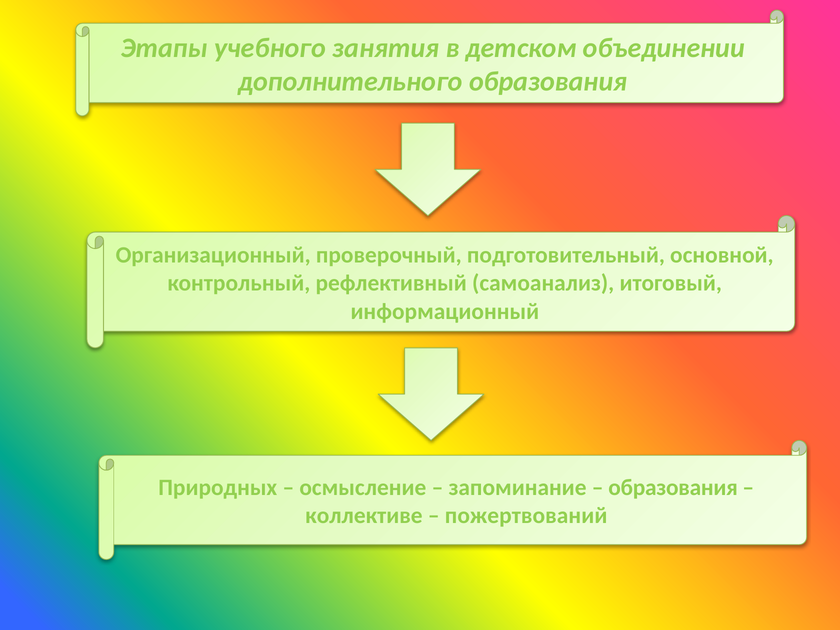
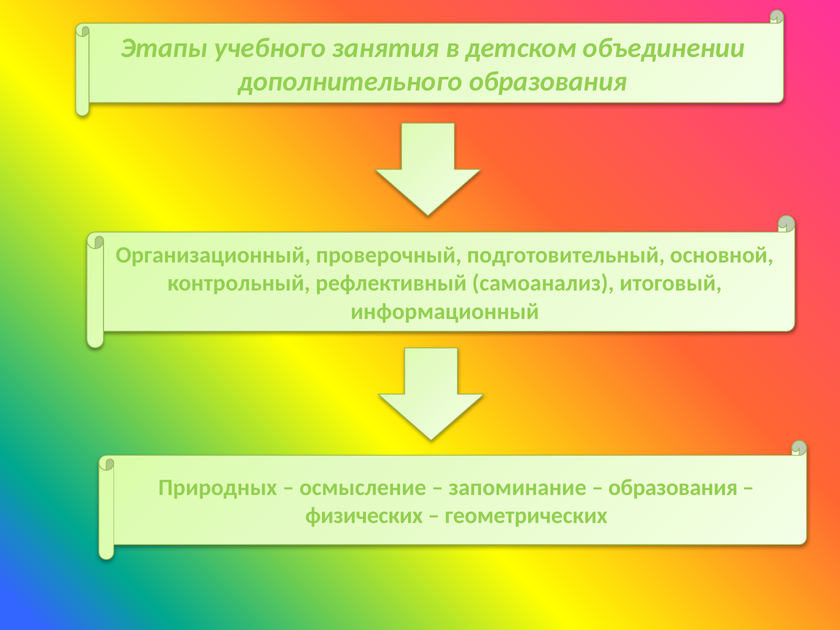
коллективе: коллективе -> физических
пожертвований: пожертвований -> геометрических
